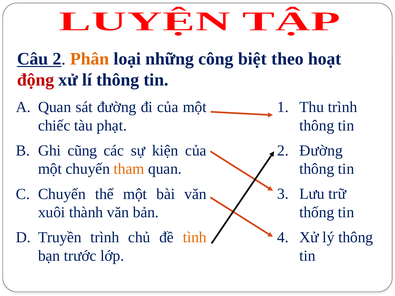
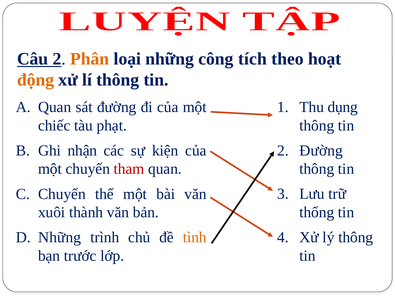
biệt: biệt -> tích
động colour: red -> orange
Thu trình: trình -> dụng
cũng: cũng -> nhận
tham colour: orange -> red
Truyền at (60, 238): Truyền -> Những
